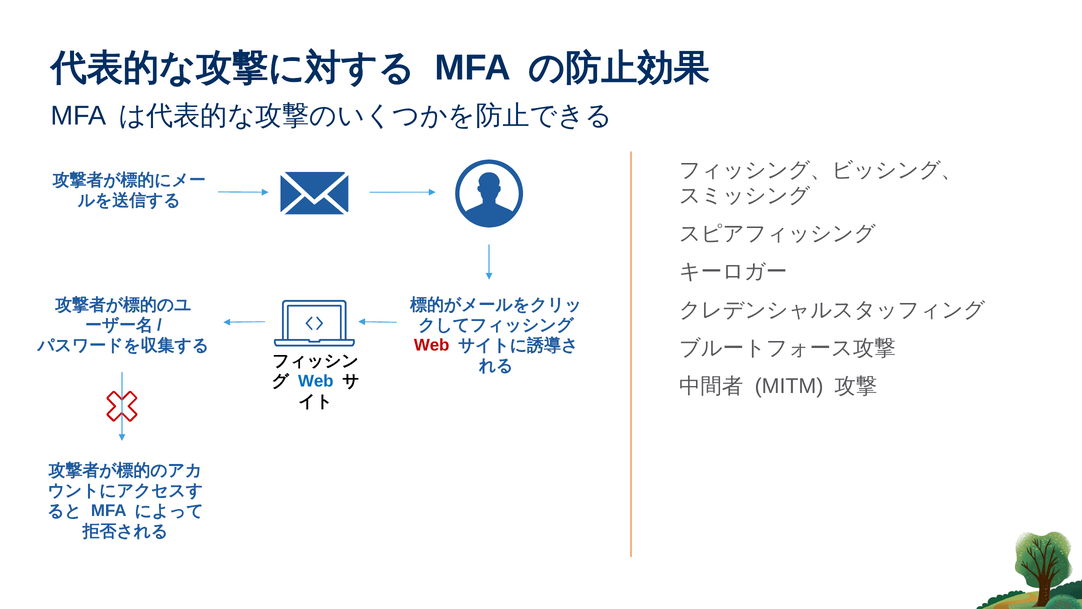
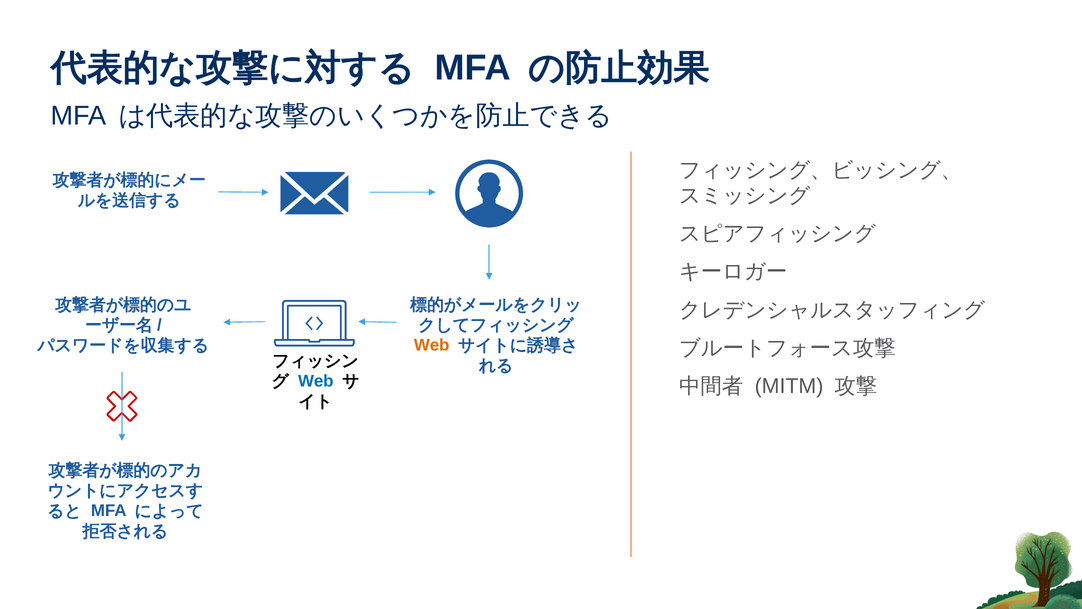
Web at (432, 345) colour: red -> orange
